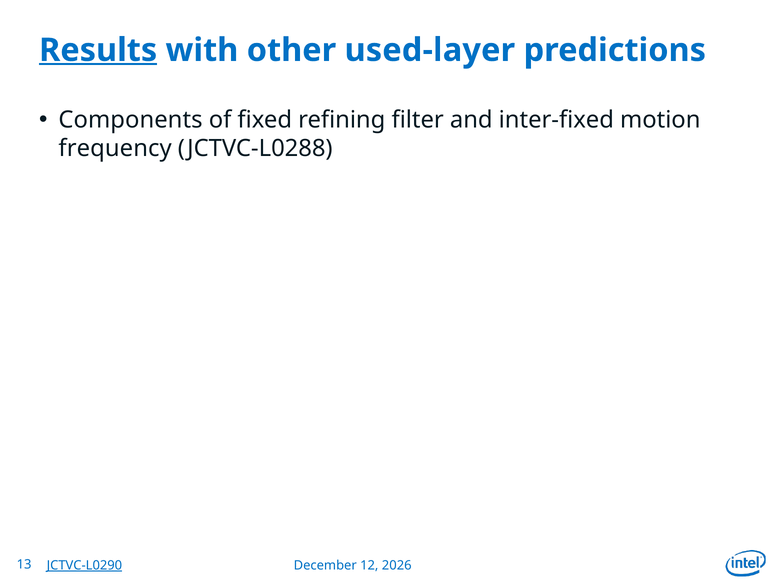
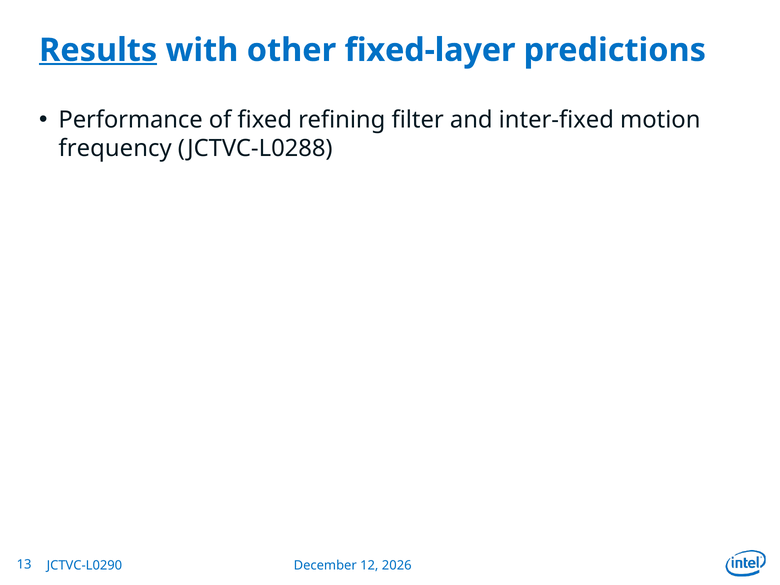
used-layer: used-layer -> fixed-layer
Components: Components -> Performance
JCTVC-L0290 underline: present -> none
